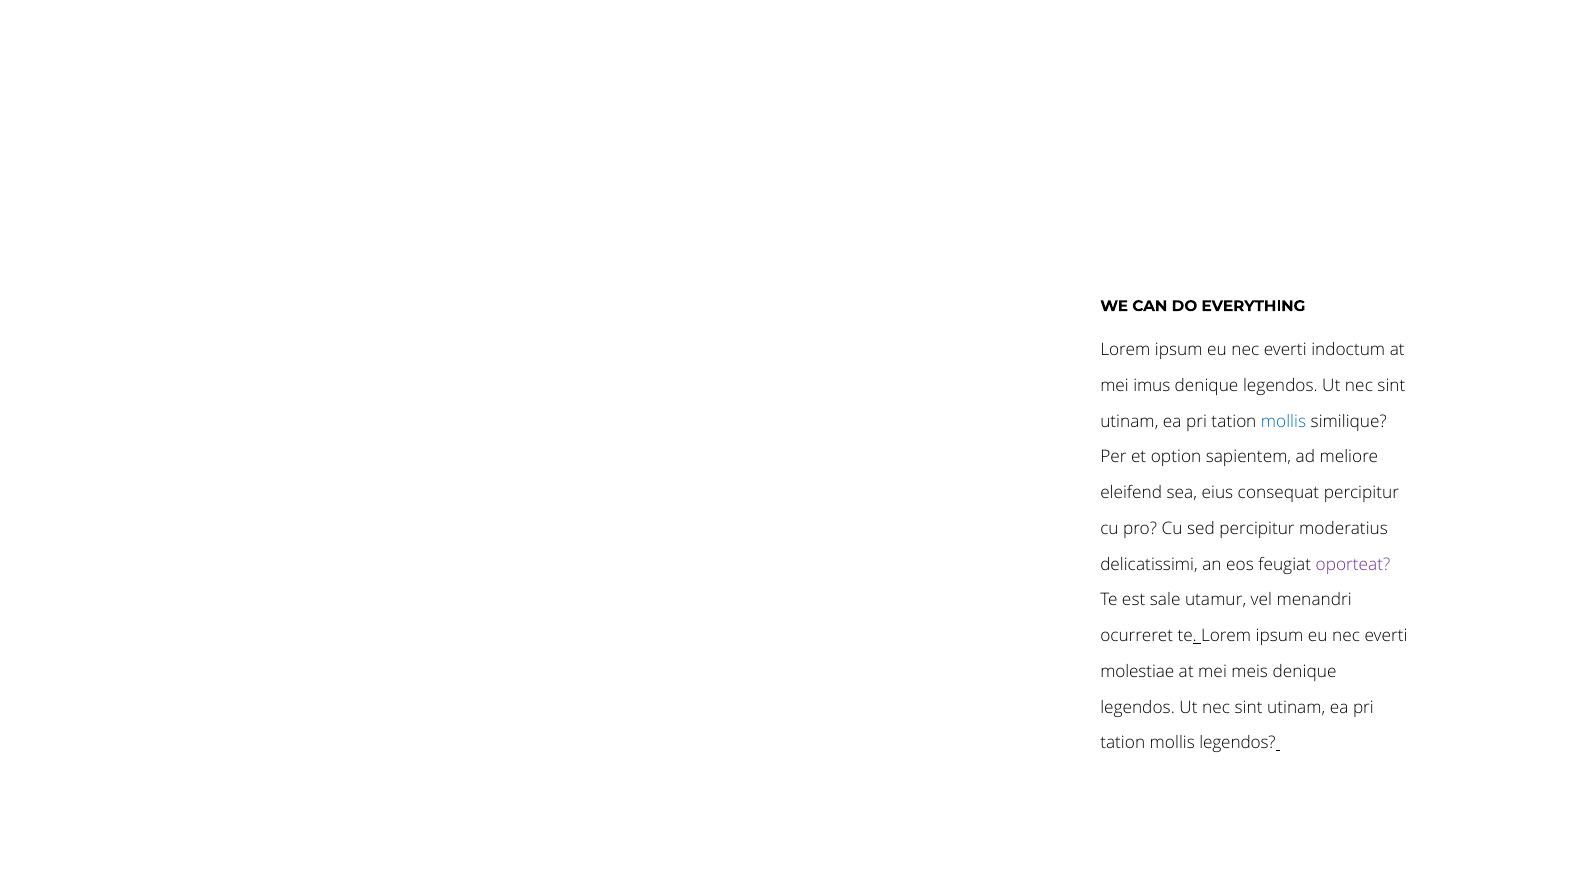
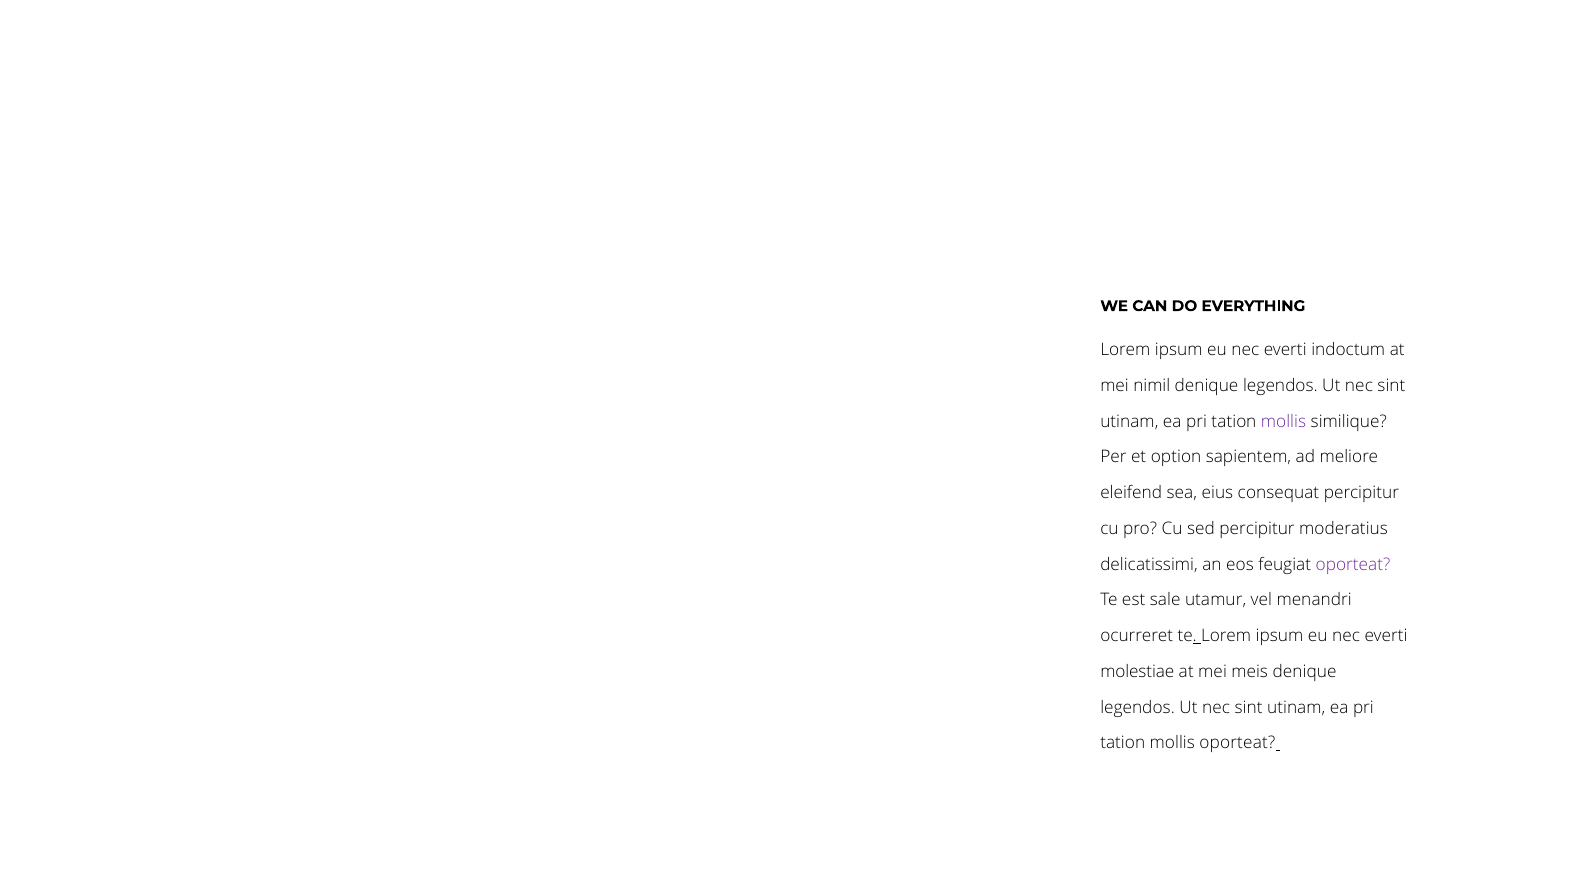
imus: imus -> nimil
mollis at (1284, 422) colour: blue -> purple
mollis legendos: legendos -> oporteat
